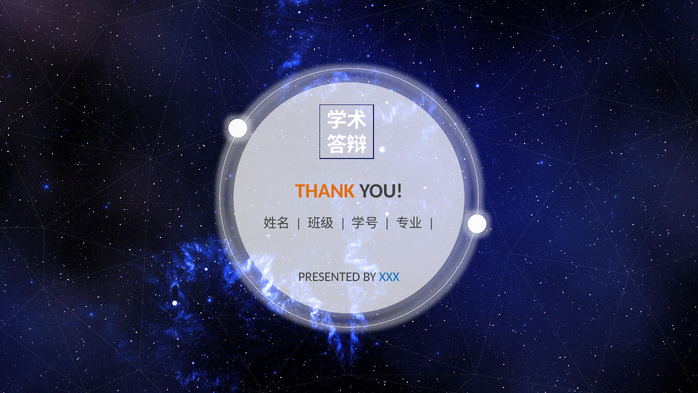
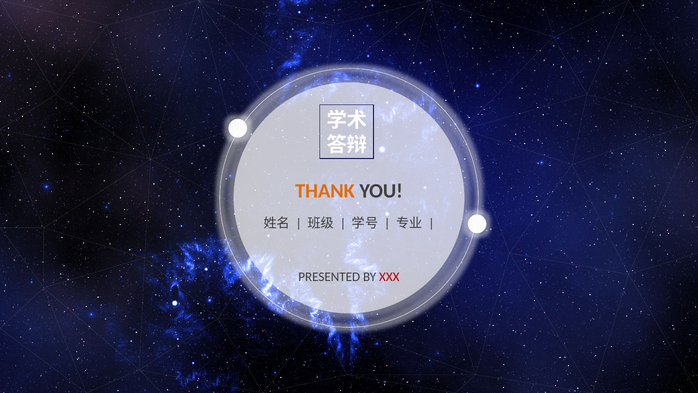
XXX colour: blue -> red
